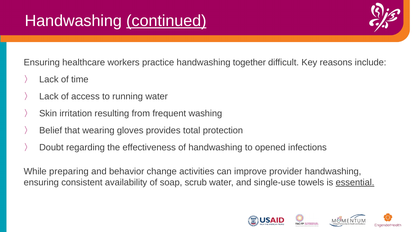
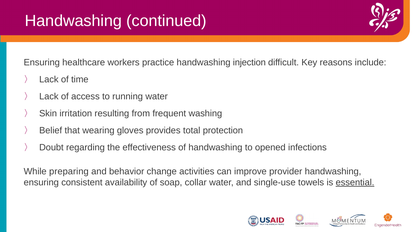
continued underline: present -> none
together: together -> injection
scrub: scrub -> collar
